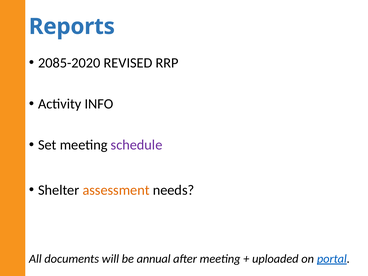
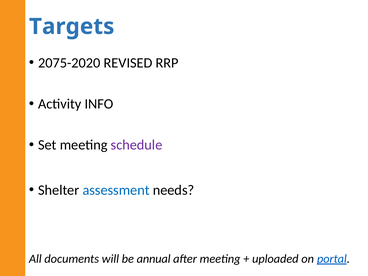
Reports: Reports -> Targets
2085-2020: 2085-2020 -> 2075-2020
assessment colour: orange -> blue
